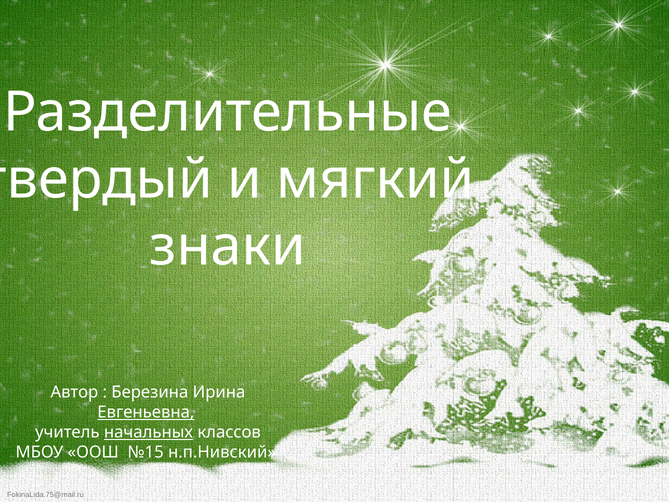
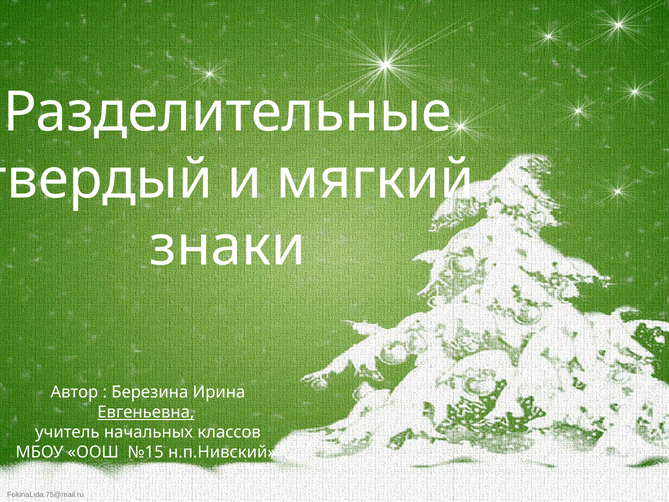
начальных underline: present -> none
